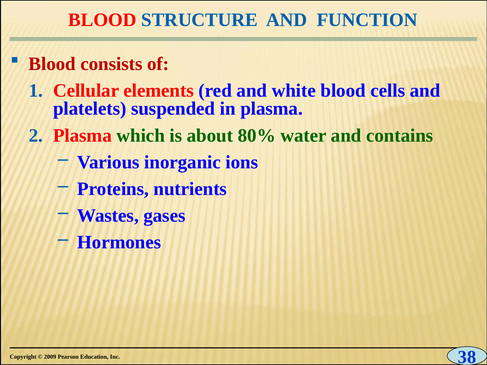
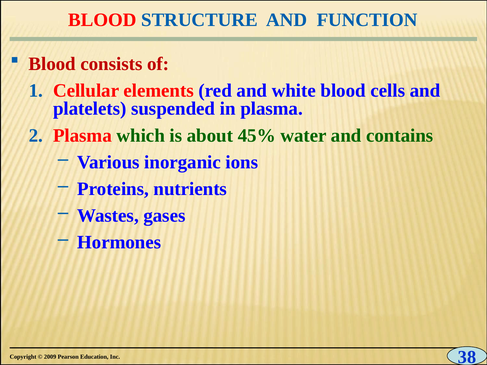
80%: 80% -> 45%
